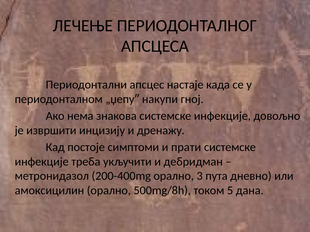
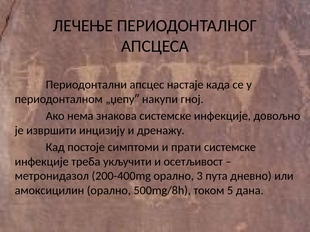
дебридман: дебридман -> осетљивост
